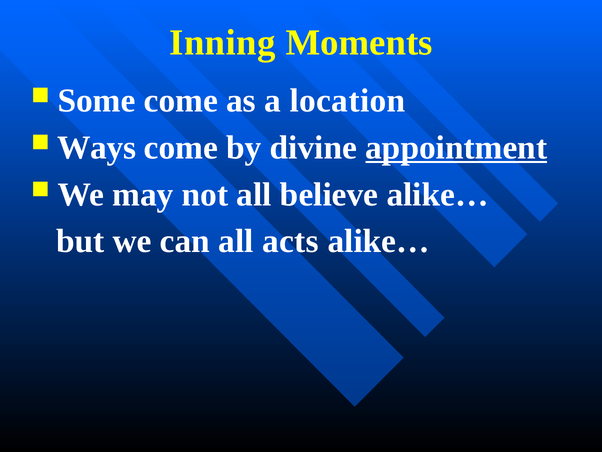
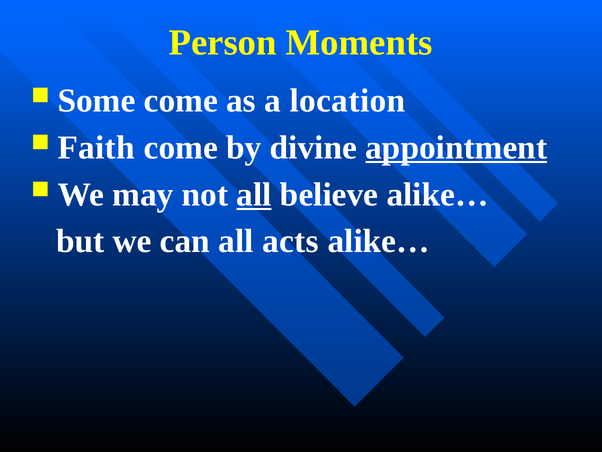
Inning: Inning -> Person
Ways: Ways -> Faith
all at (254, 194) underline: none -> present
